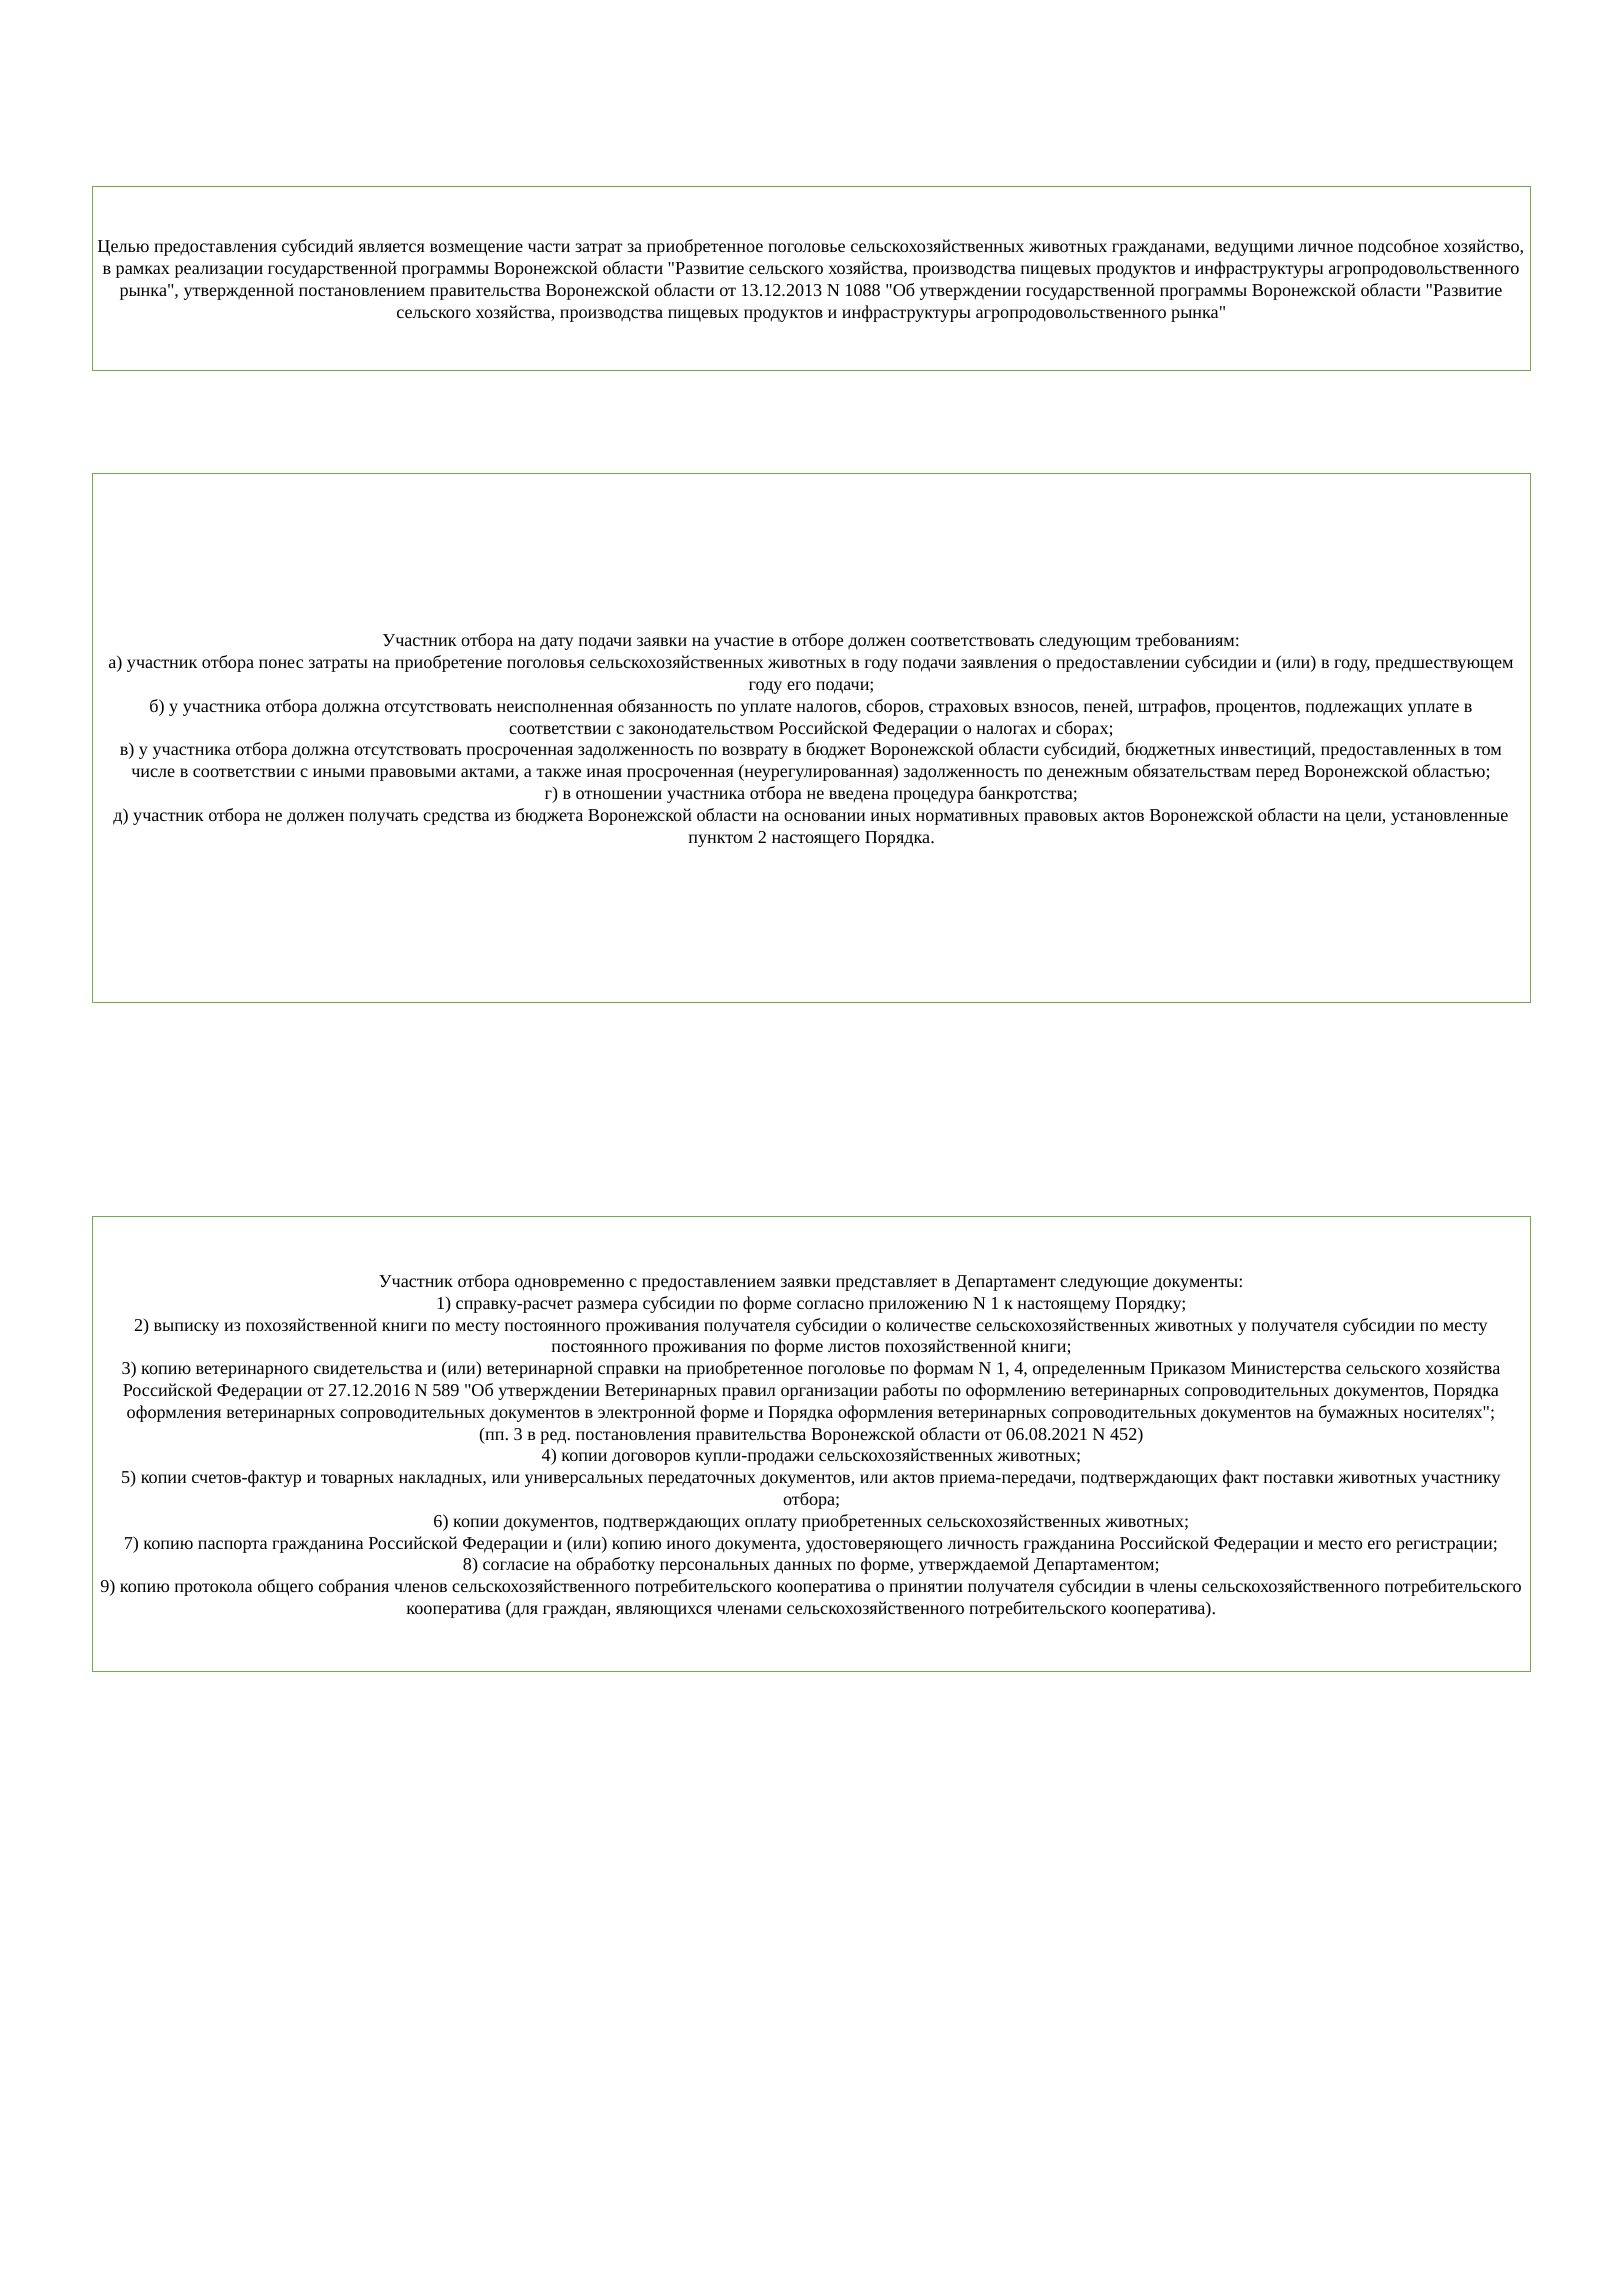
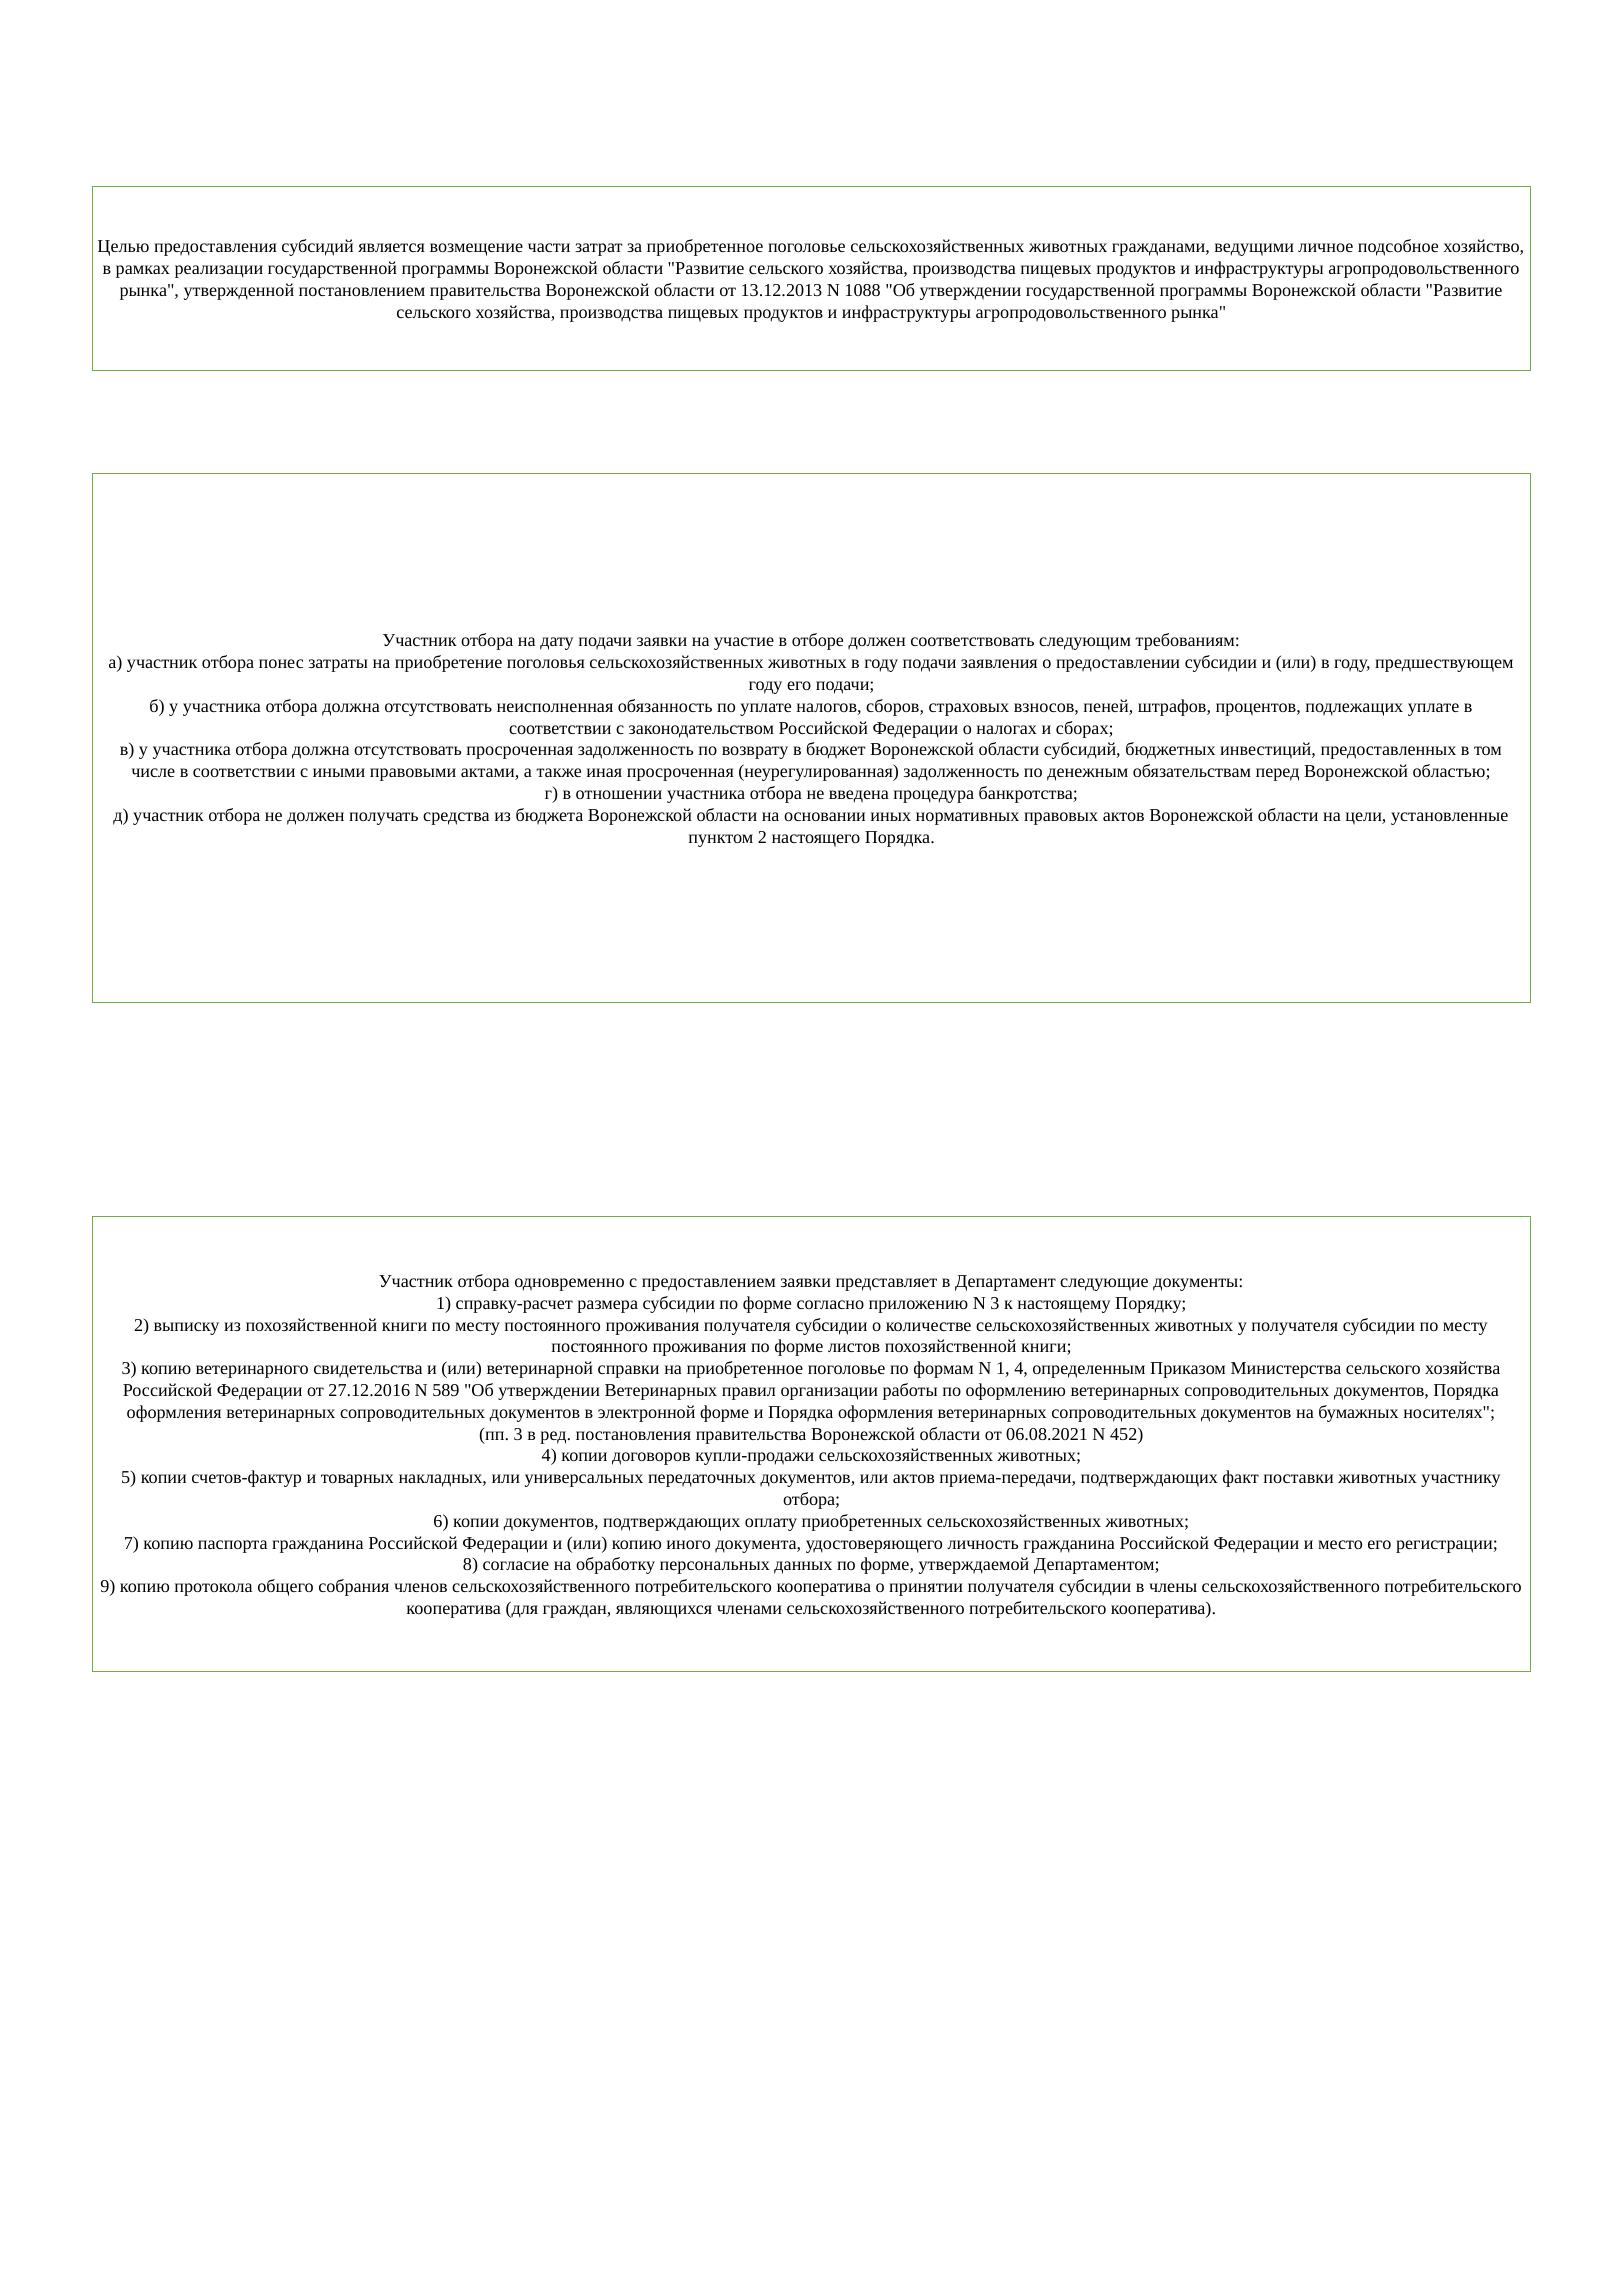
приложению N 1: 1 -> 3
